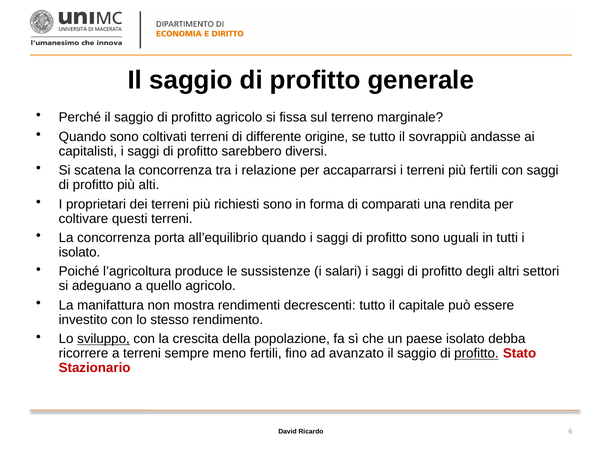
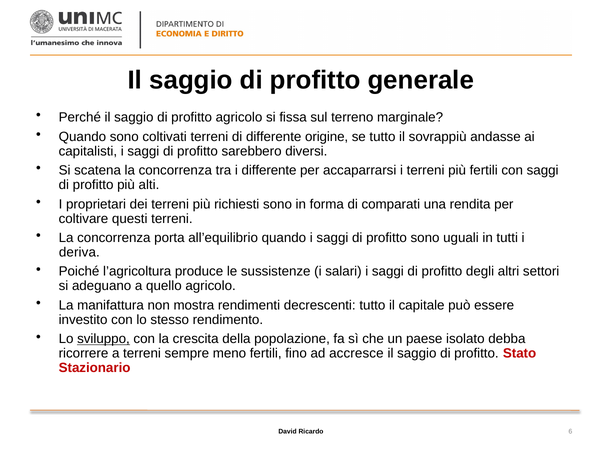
i relazione: relazione -> differente
isolato at (79, 252): isolato -> deriva
avanzato: avanzato -> accresce
profitto at (476, 353) underline: present -> none
